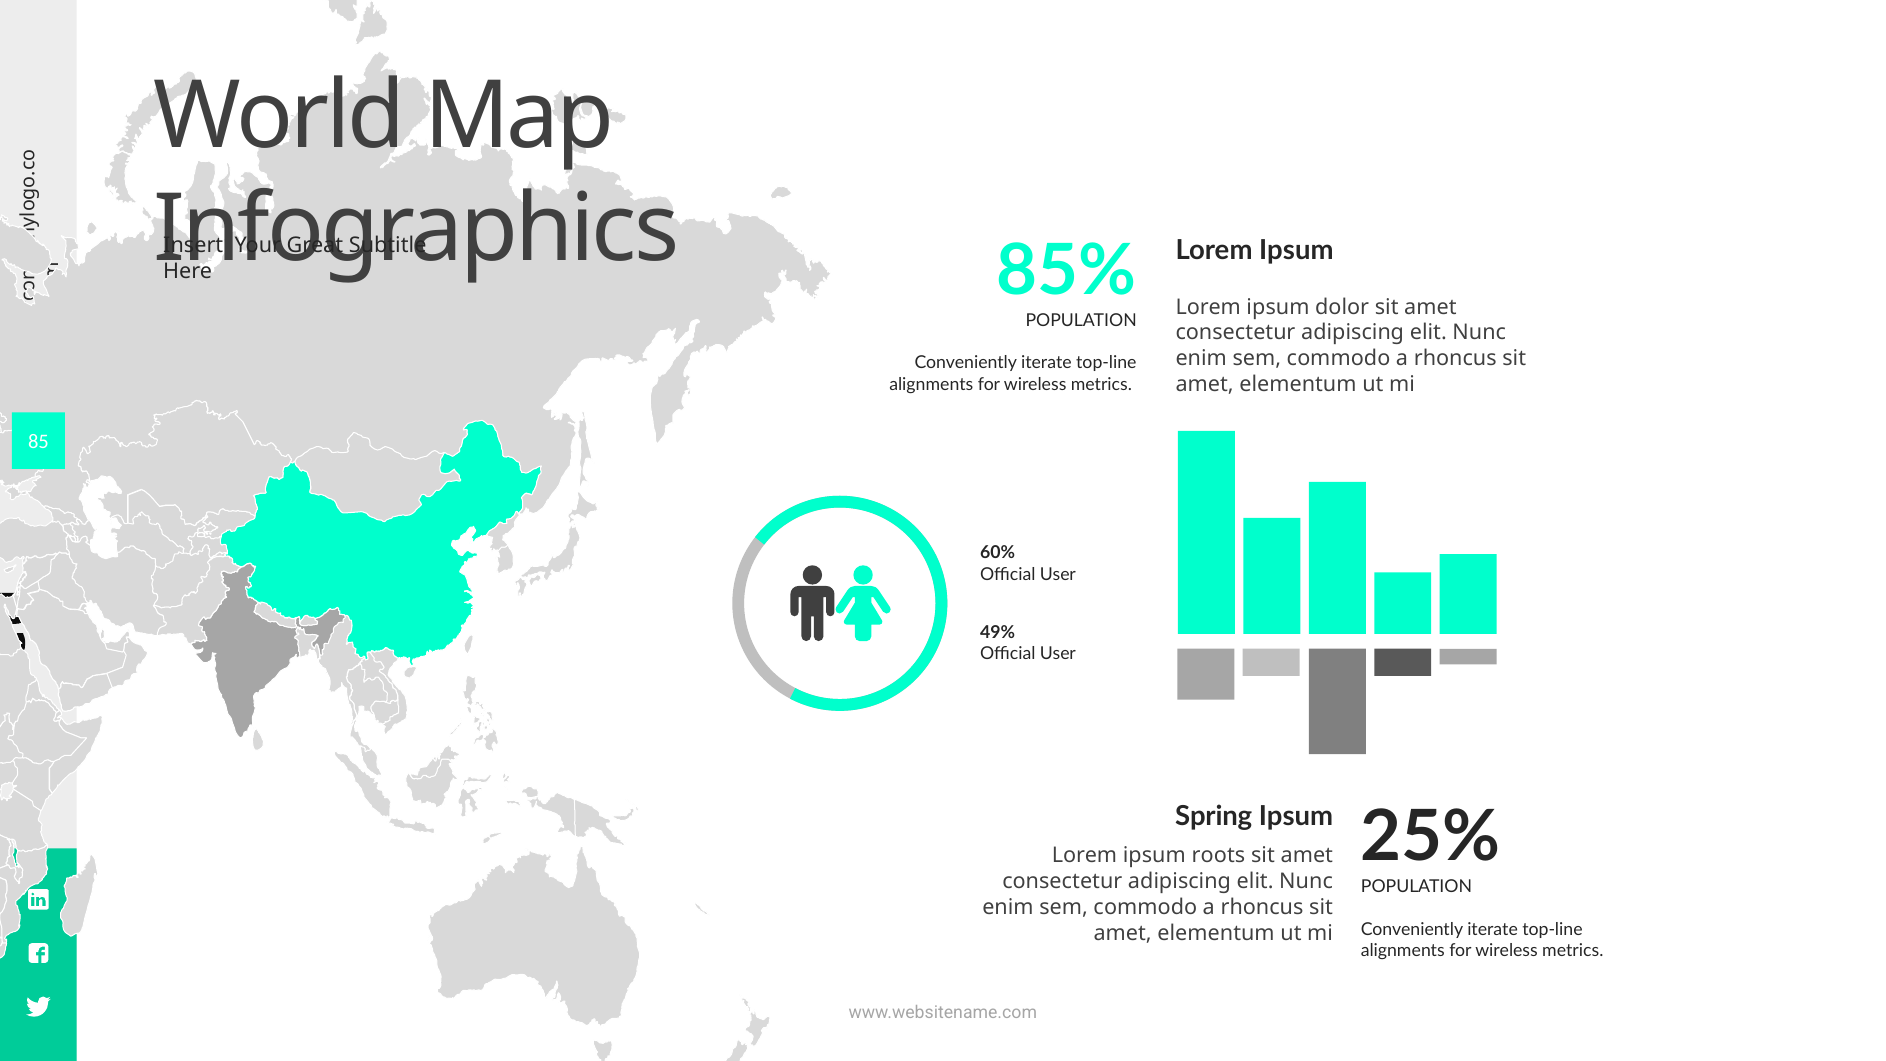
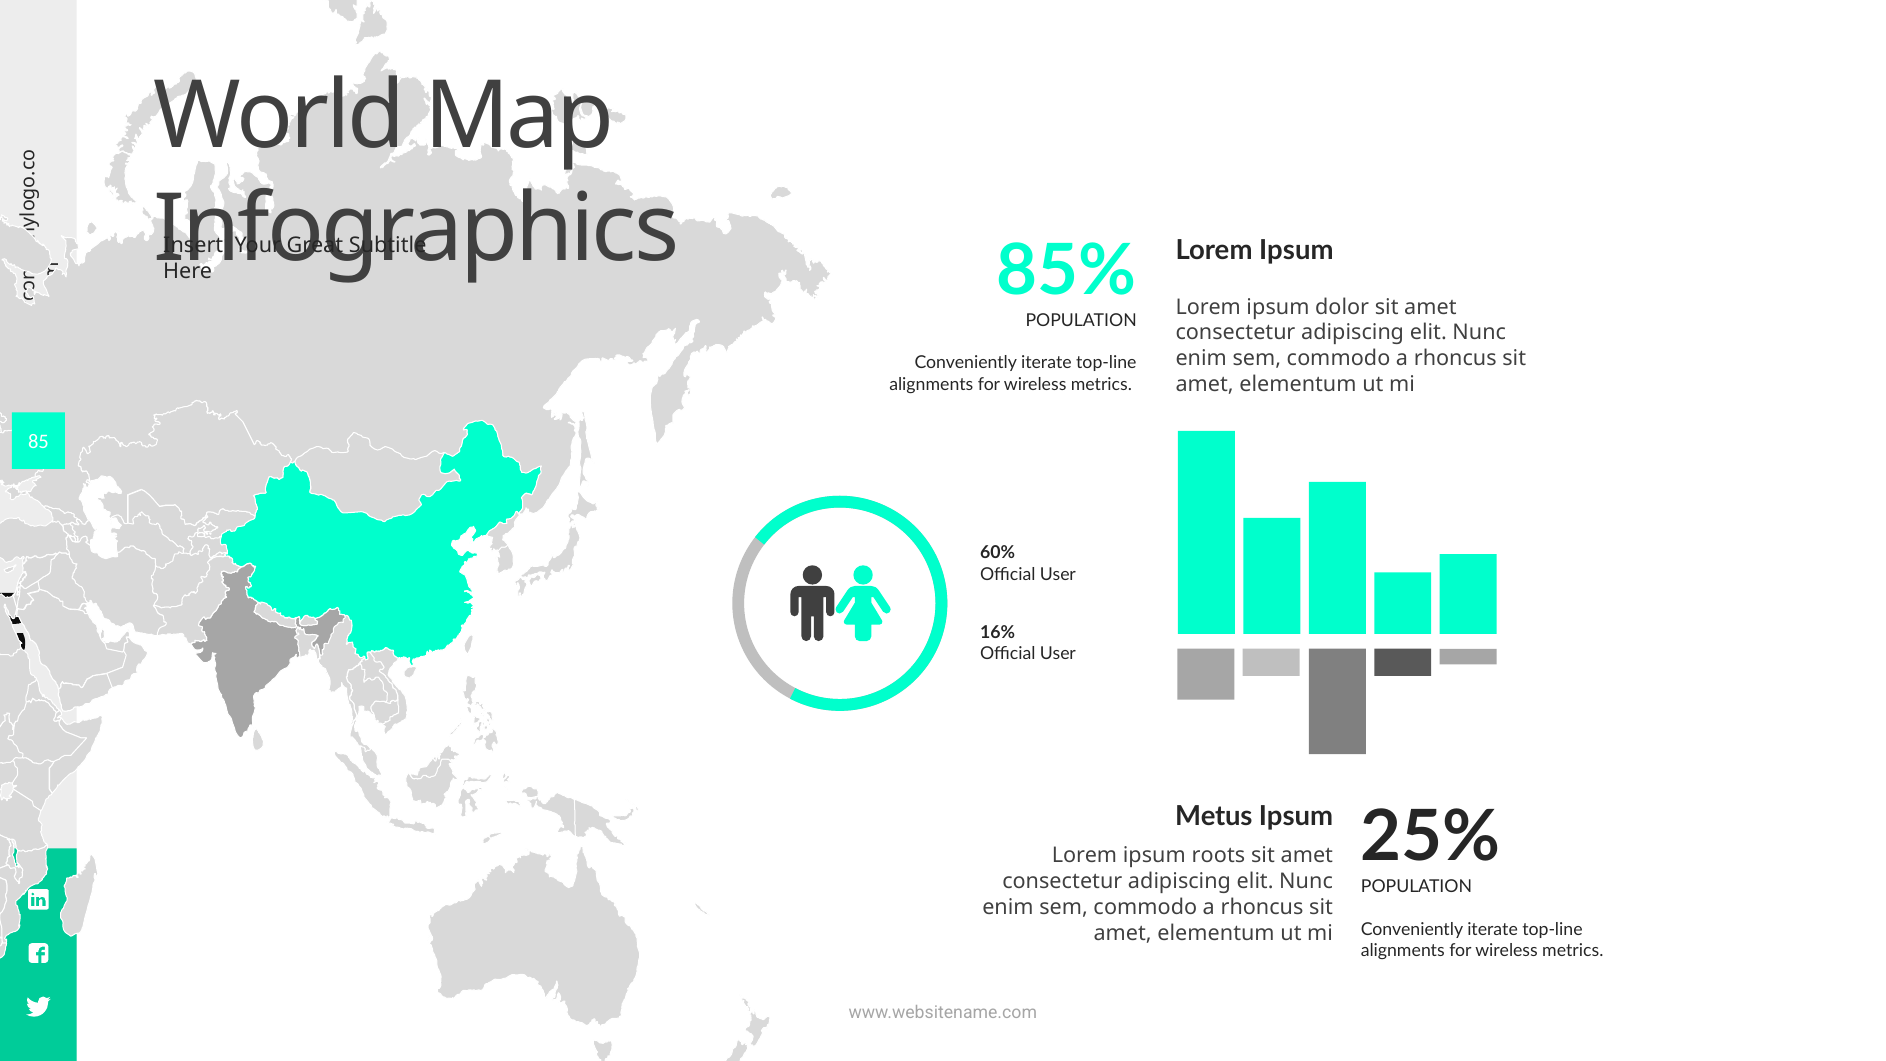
49%: 49% -> 16%
Spring: Spring -> Metus
